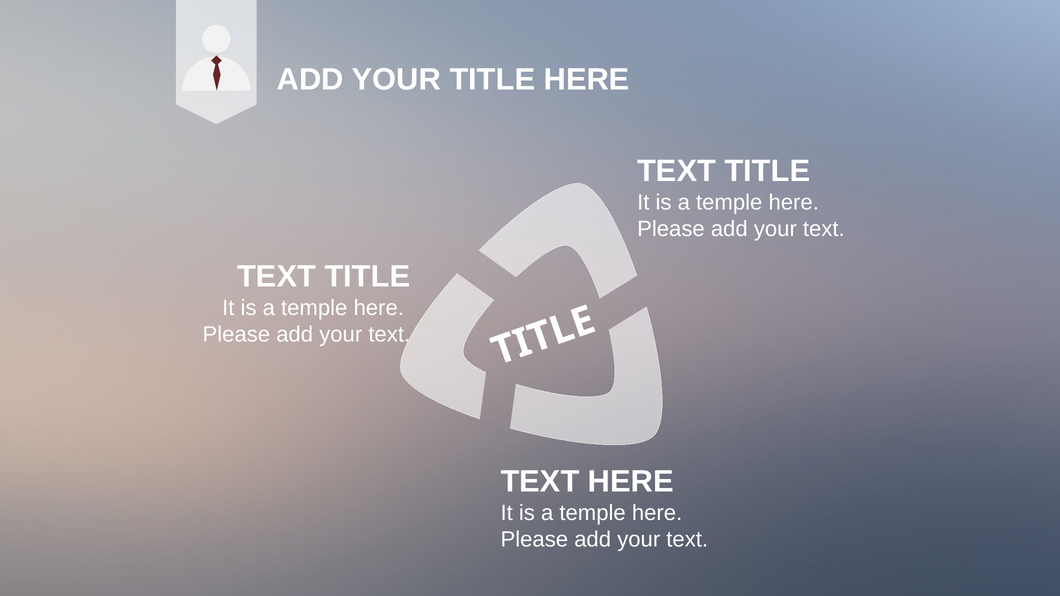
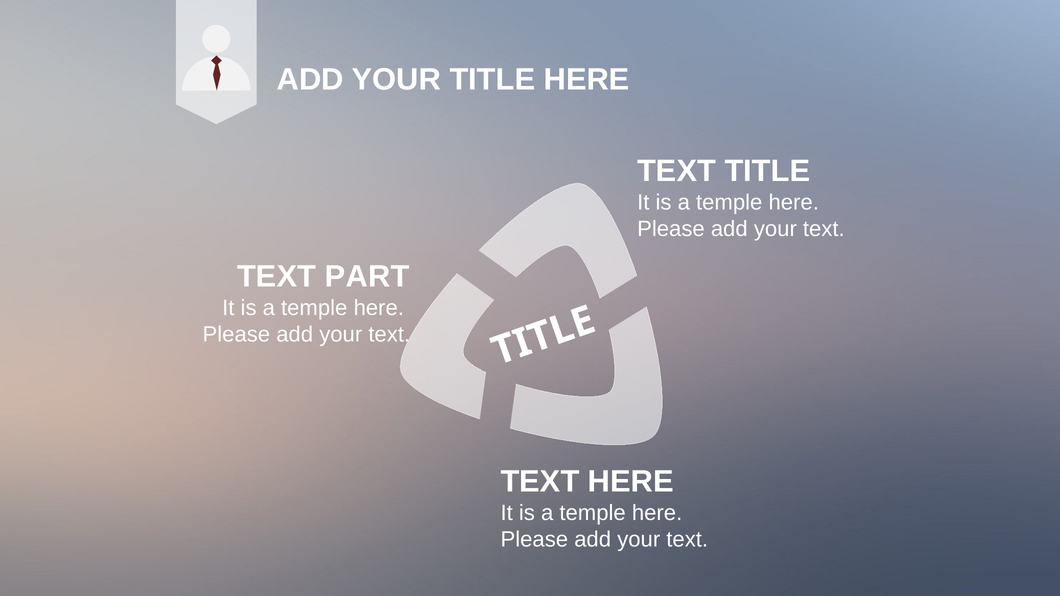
TITLE at (367, 277): TITLE -> PART
